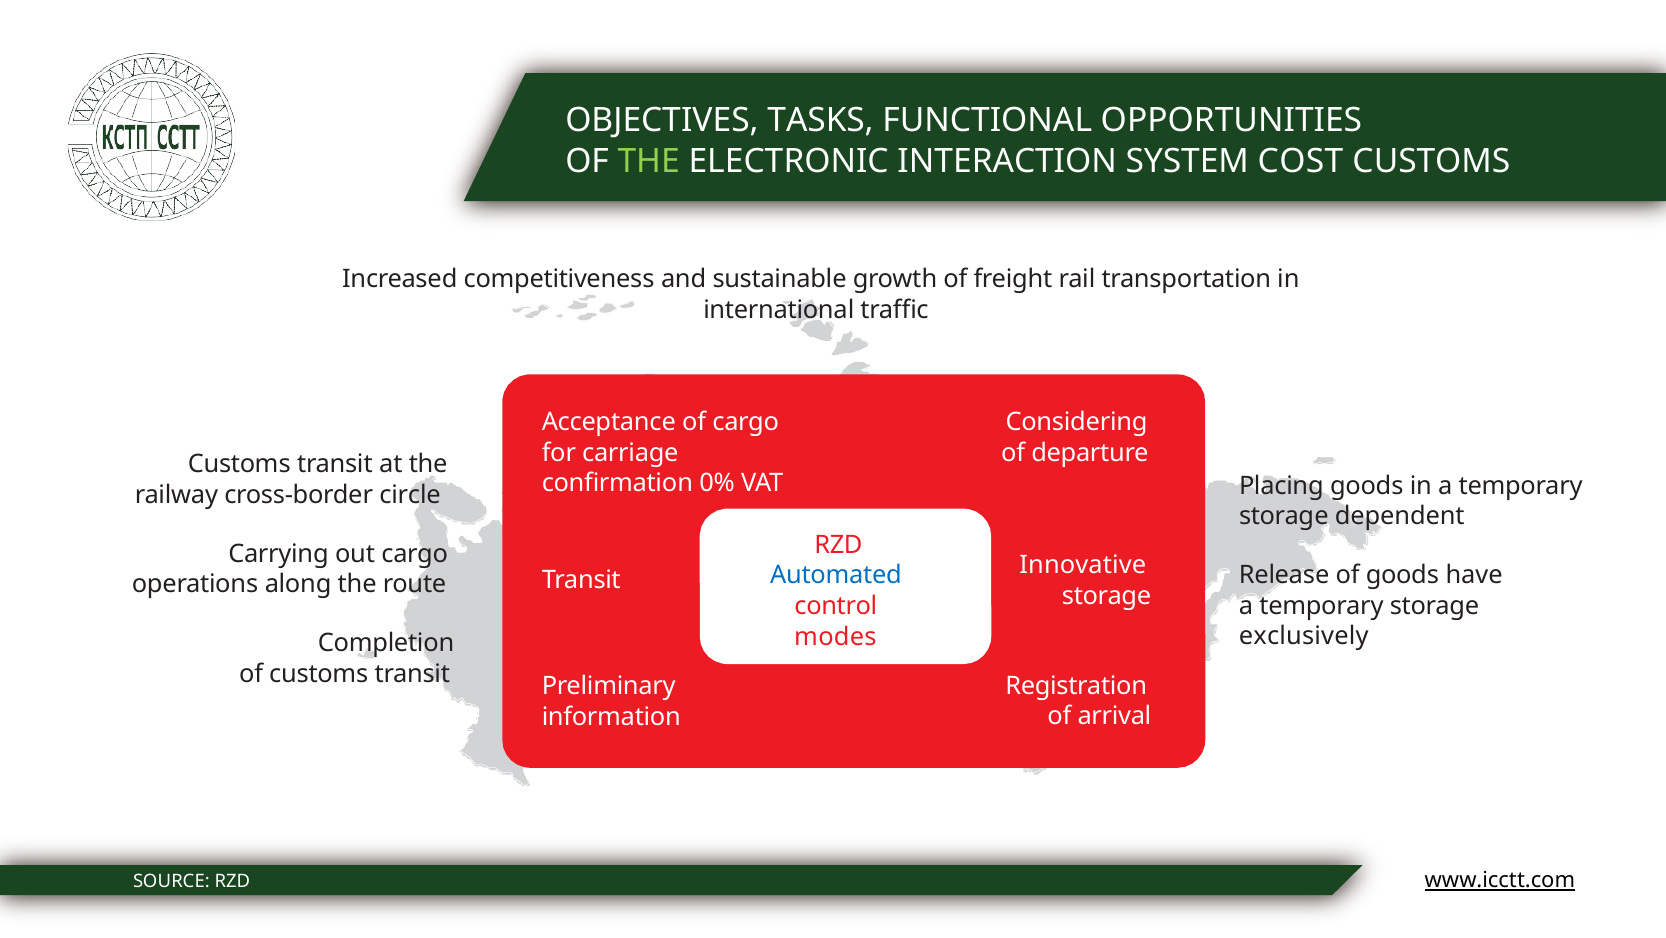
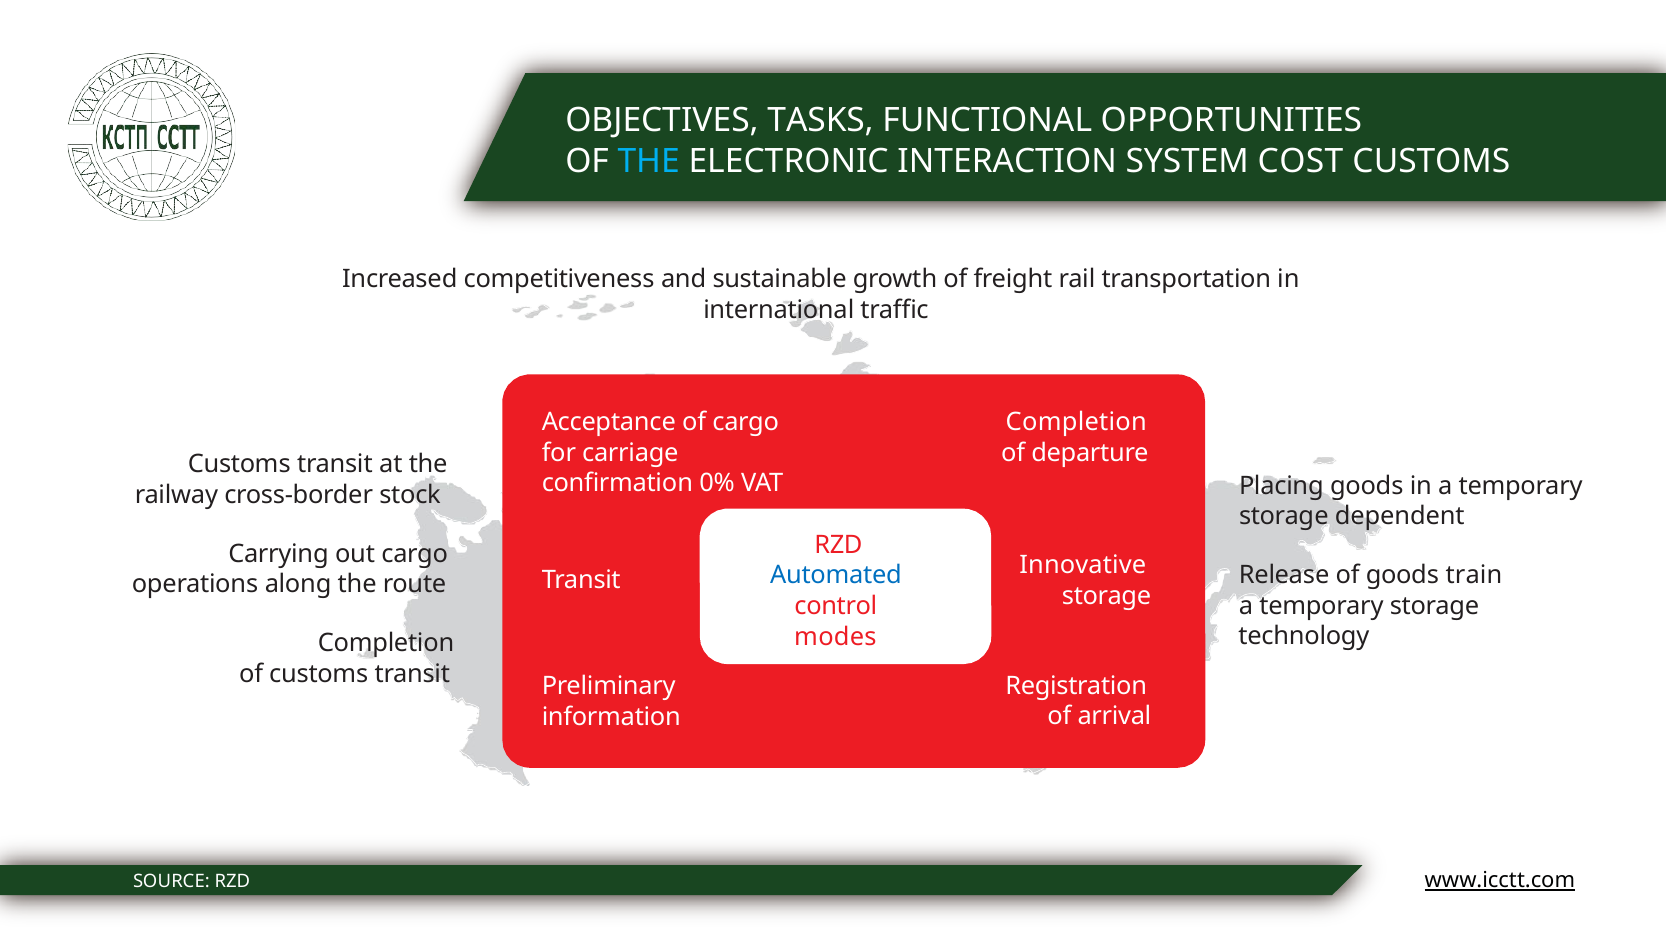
THE at (649, 161) colour: light green -> light blue
Considering at (1076, 423): Considering -> Сompletion
circle: circle -> stock
have: have -> train
exclusively: exclusively -> technology
